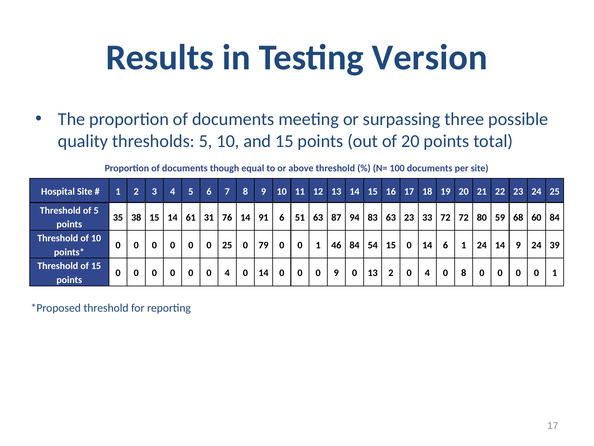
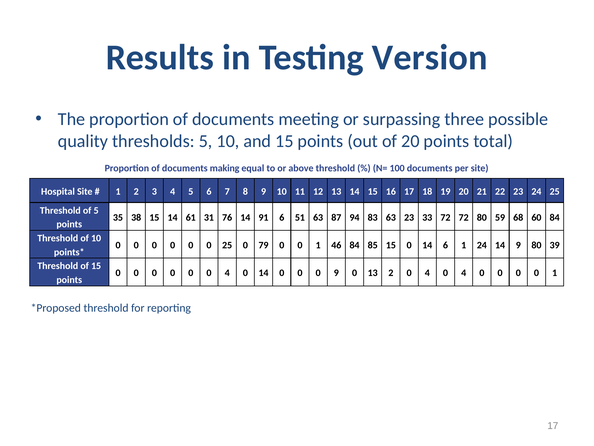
though: though -> making
54: 54 -> 85
9 24: 24 -> 80
4 0 8: 8 -> 4
